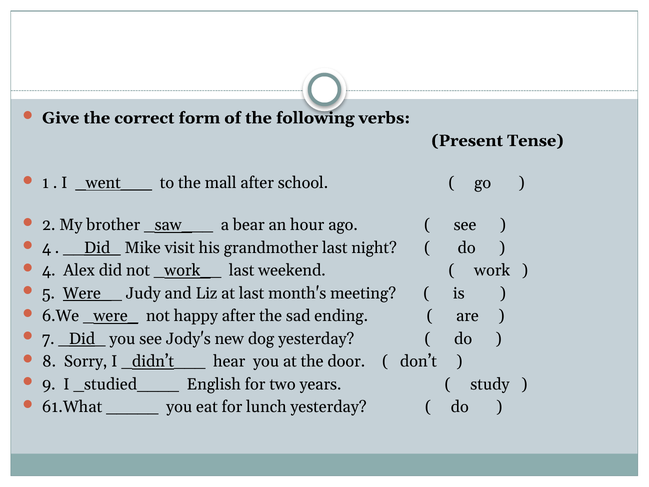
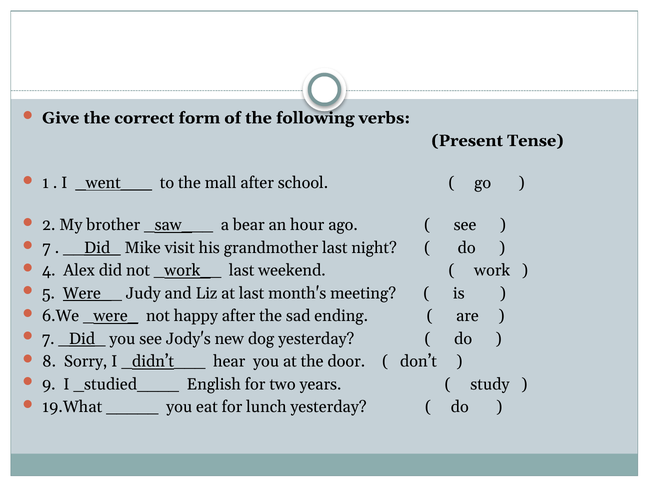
4 at (47, 248): 4 -> 7
61.What: 61.What -> 19.What
